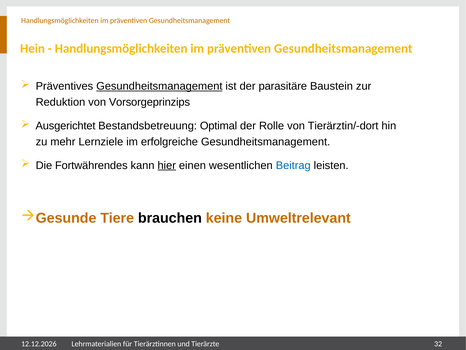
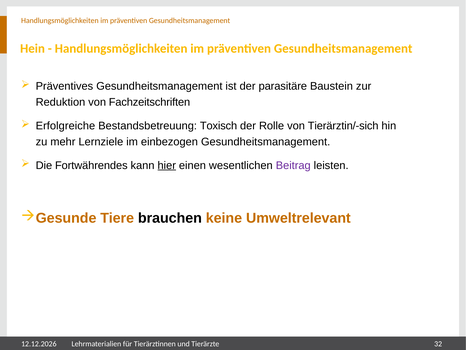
Gesundheitsmanagement at (159, 86) underline: present -> none
Vorsorgeprinzips: Vorsorgeprinzips -> Fachzeitschriften
Ausgerichtet: Ausgerichtet -> Erfolgreiche
Optimal: Optimal -> Toxisch
Tierärztin/-dort: Tierärztin/-dort -> Tierärztin/-sich
erfolgreiche: erfolgreiche -> einbezogen
Beitrag colour: blue -> purple
